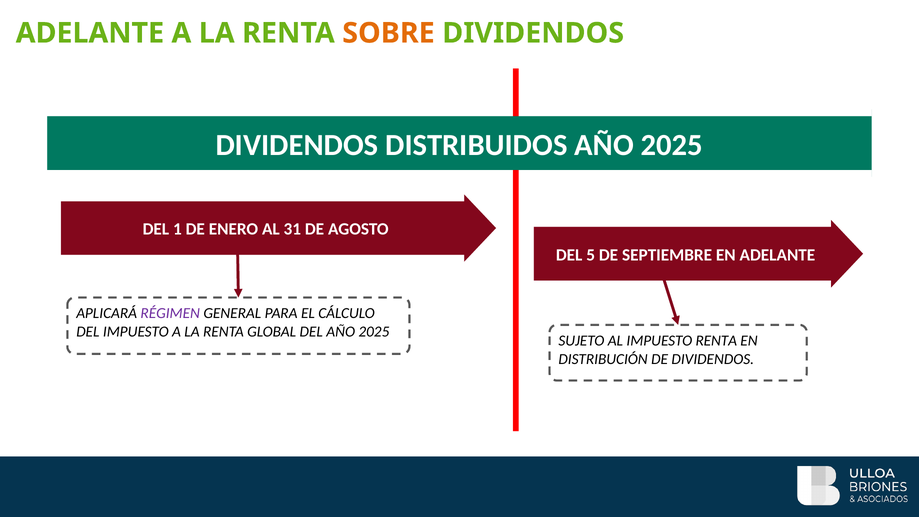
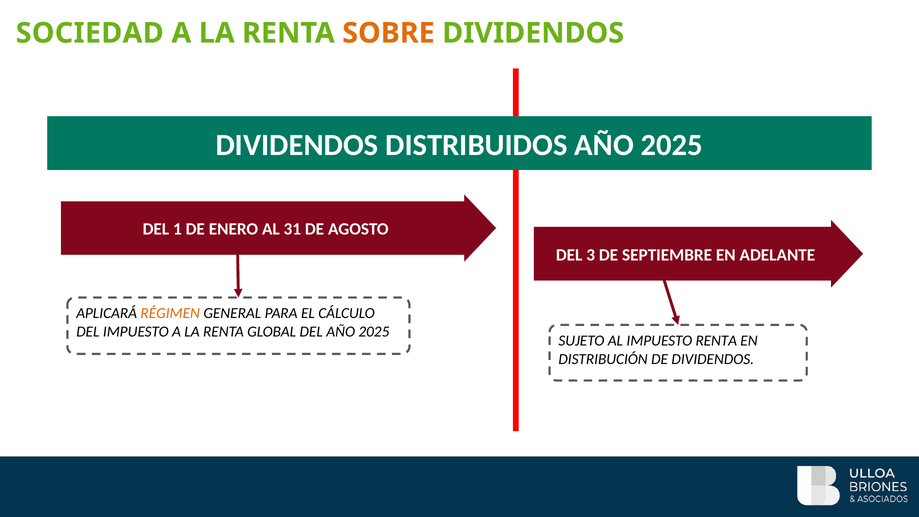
ADELANTE at (90, 33): ADELANTE -> SOCIEDAD
5: 5 -> 3
RÉGIMEN colour: purple -> orange
